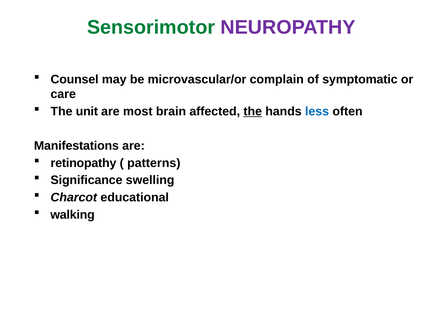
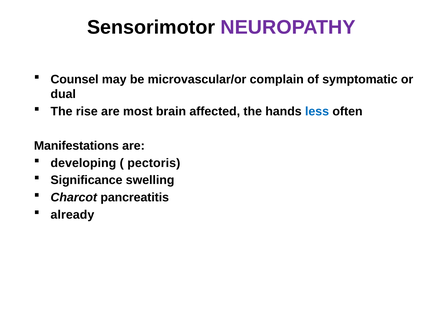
Sensorimotor colour: green -> black
care: care -> dual
unit: unit -> rise
the at (253, 111) underline: present -> none
retinopathy: retinopathy -> developing
patterns: patterns -> pectoris
educational: educational -> pancreatitis
walking: walking -> already
